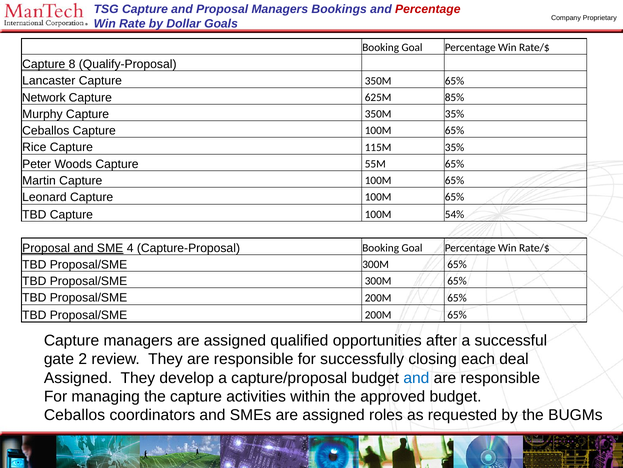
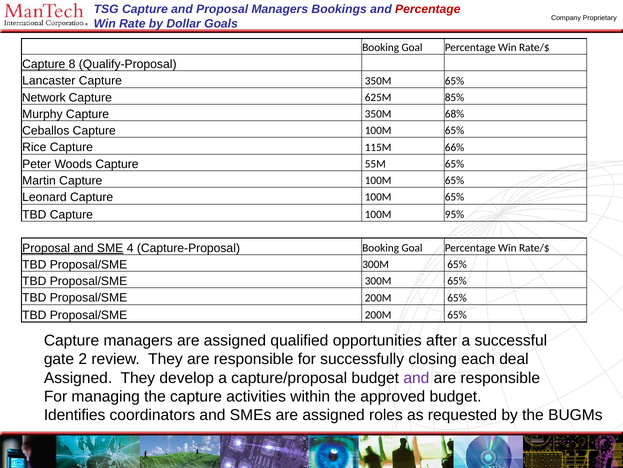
350M 35%: 35% -> 68%
115M 35%: 35% -> 66%
54%: 54% -> 95%
and at (416, 377) colour: blue -> purple
Ceballos at (75, 415): Ceballos -> Identifies
